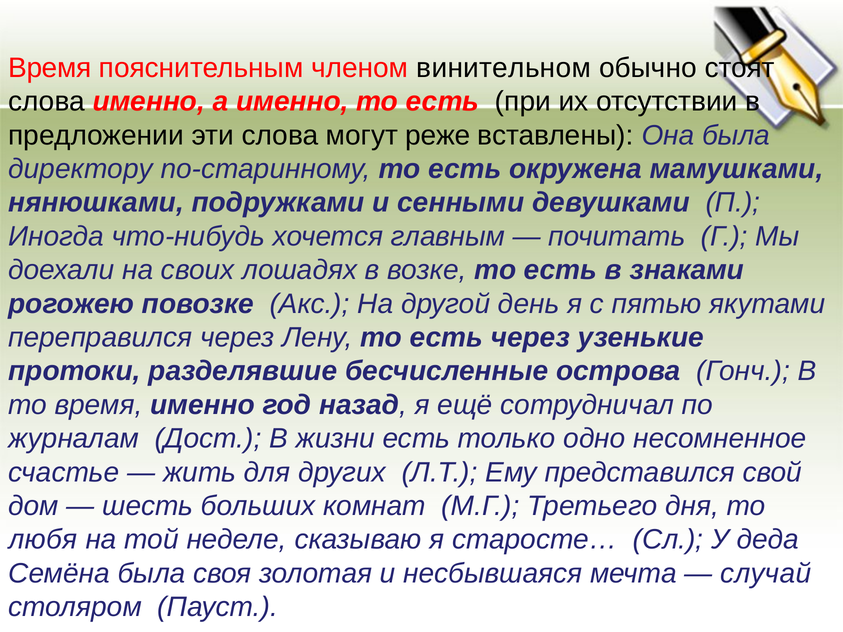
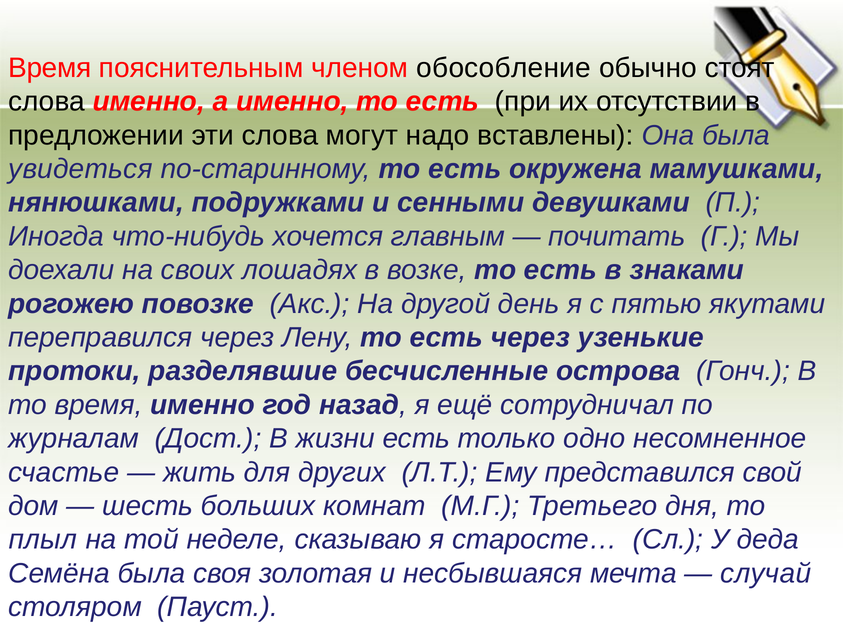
винительном: винительном -> обособление
реже: реже -> надо
директору: директору -> увидеться
любя: любя -> плыл
